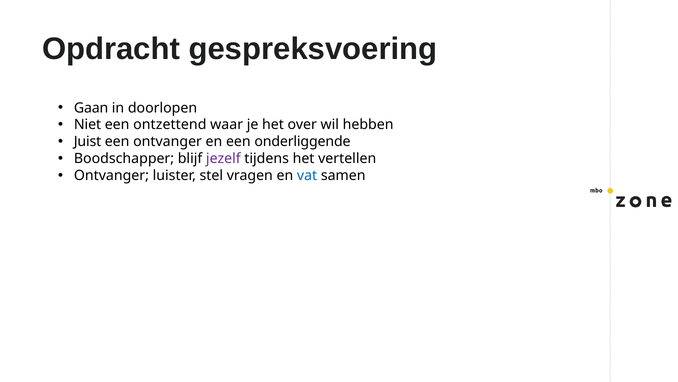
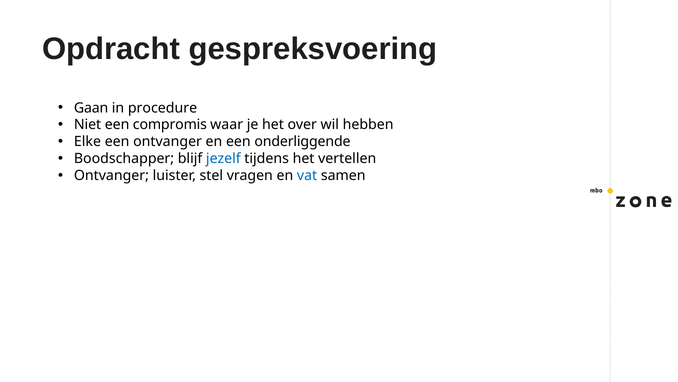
doorlopen: doorlopen -> procedure
ontzettend: ontzettend -> compromis
Juist: Juist -> Elke
jezelf colour: purple -> blue
